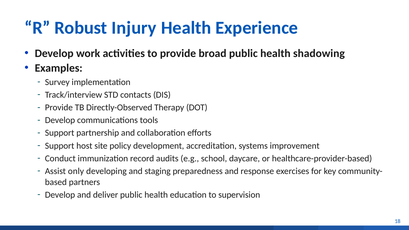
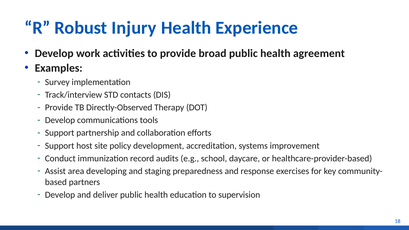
shadowing: shadowing -> agreement
only: only -> area
